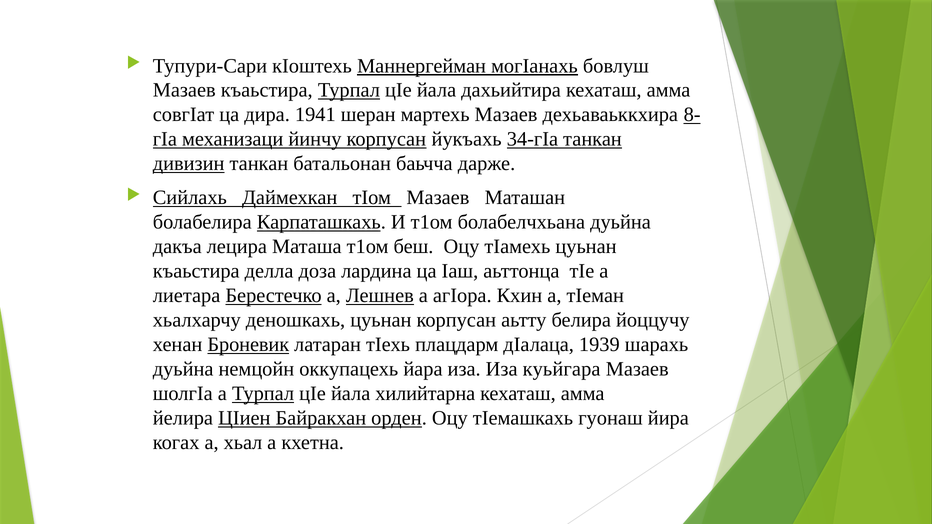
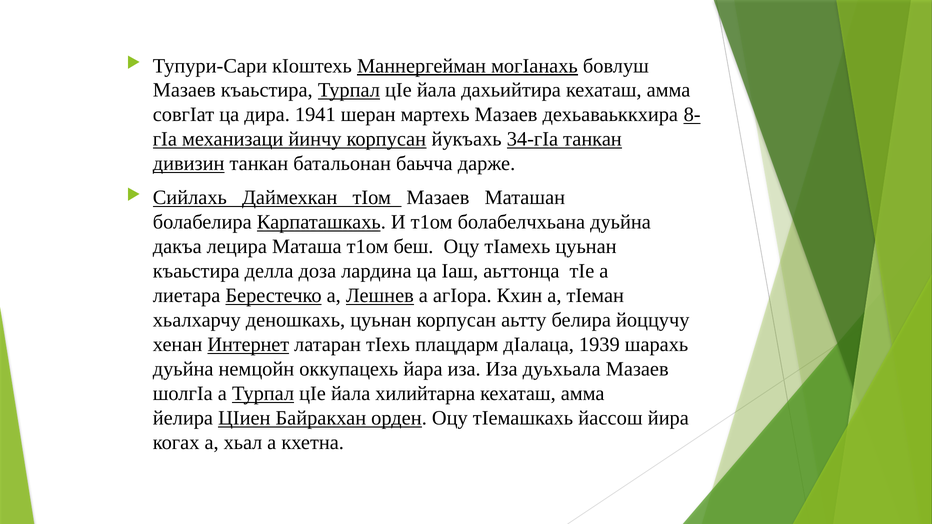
Броневик: Броневик -> Интернет
куьйгара: куьйгара -> дуьхьала
гуонаш: гуонаш -> йассош
